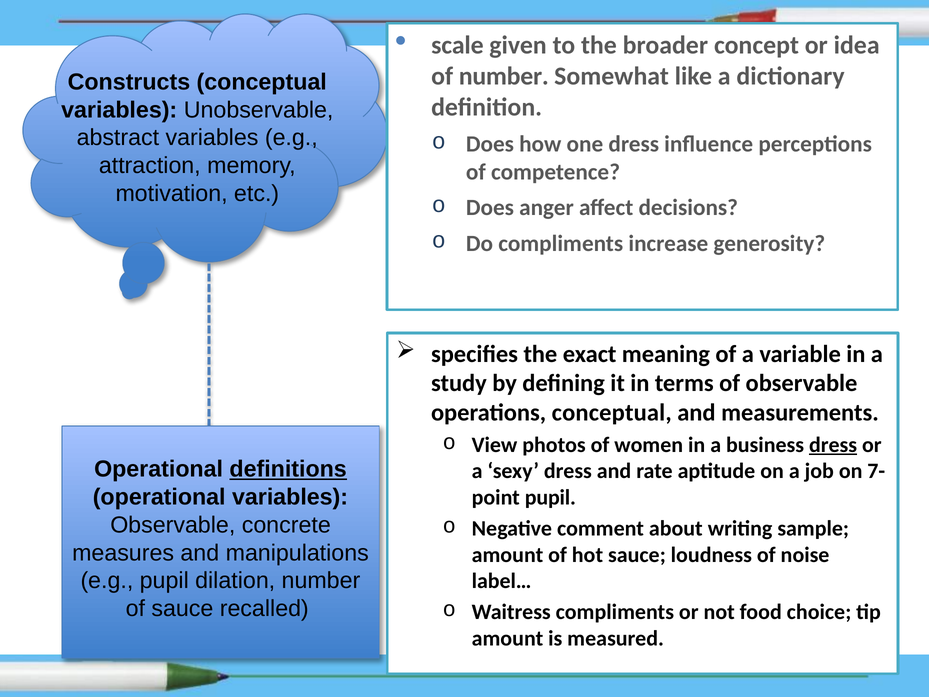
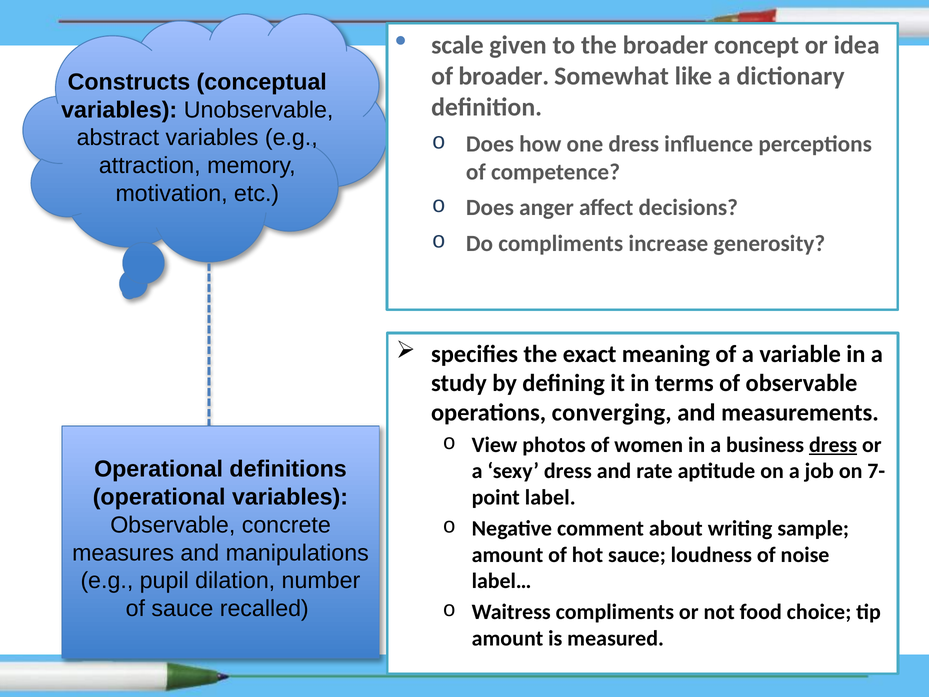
of number: number -> broader
operations conceptual: conceptual -> converging
definitions underline: present -> none
pupil at (550, 497): pupil -> label
